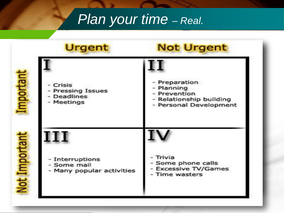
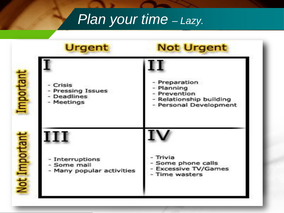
Real: Real -> Lazy
